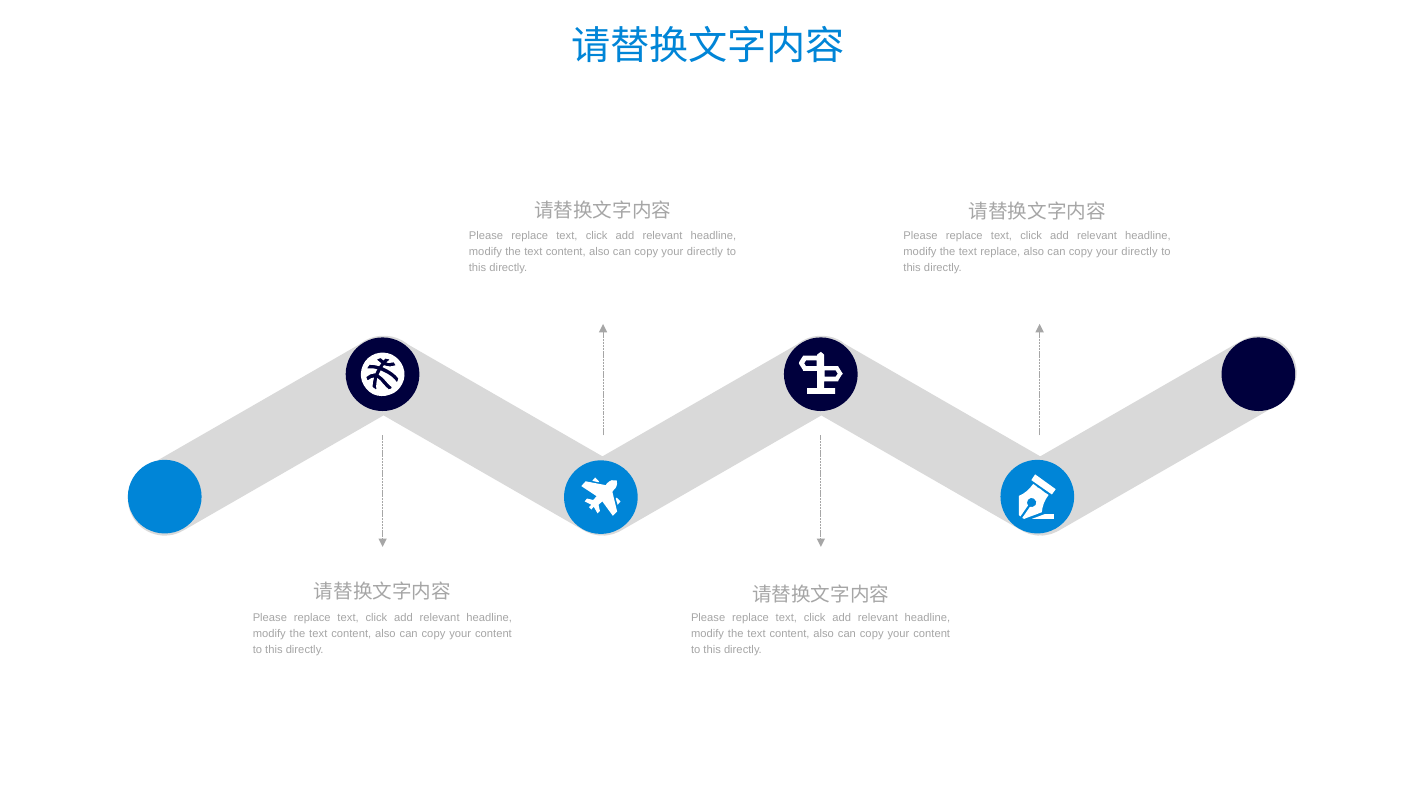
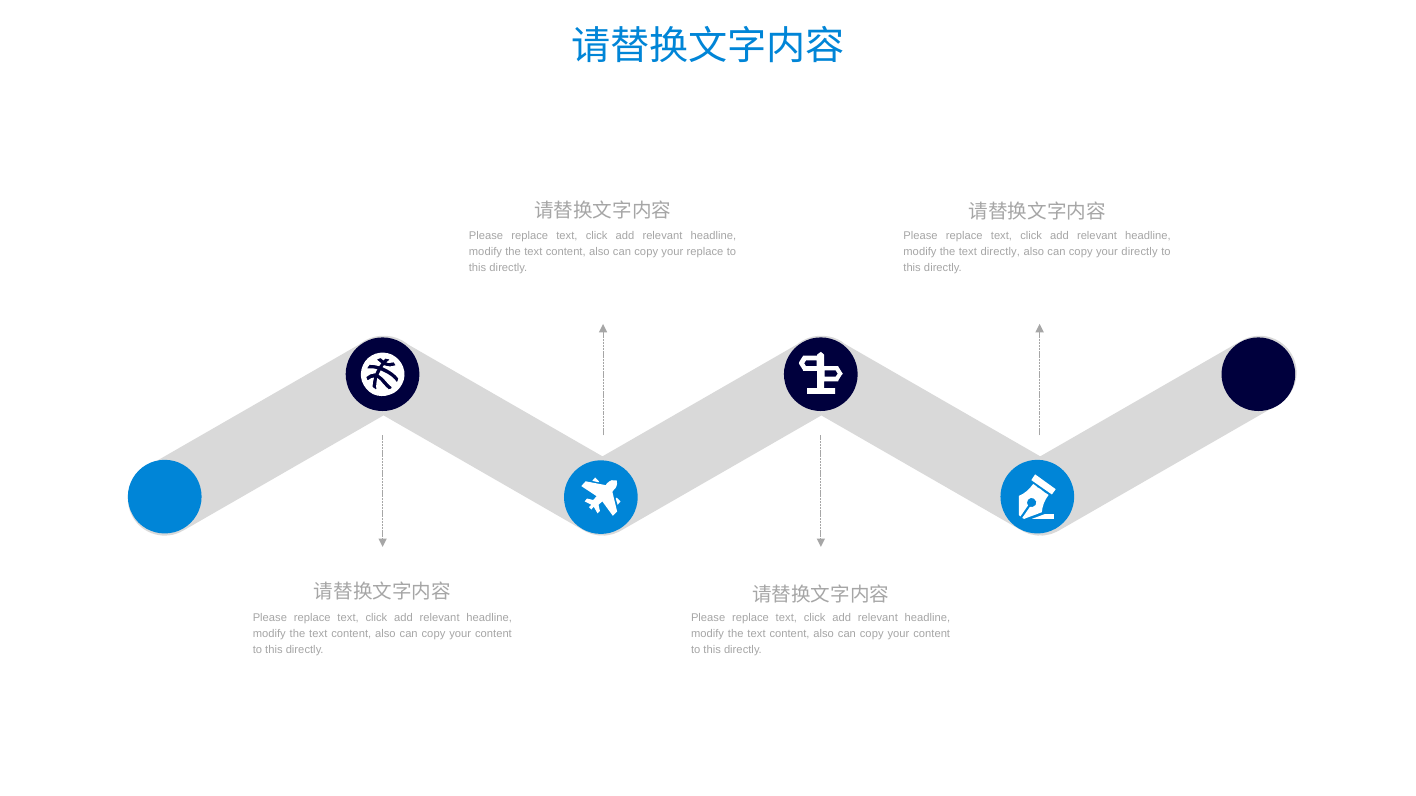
directly at (705, 252): directly -> replace
text replace: replace -> directly
